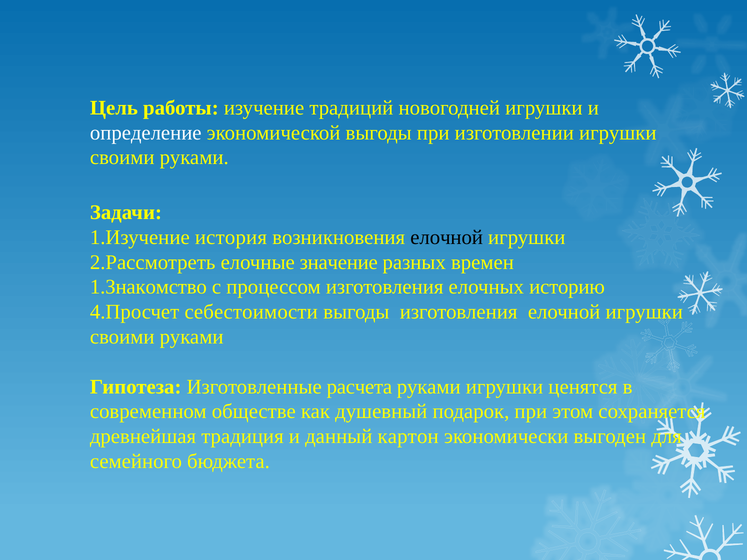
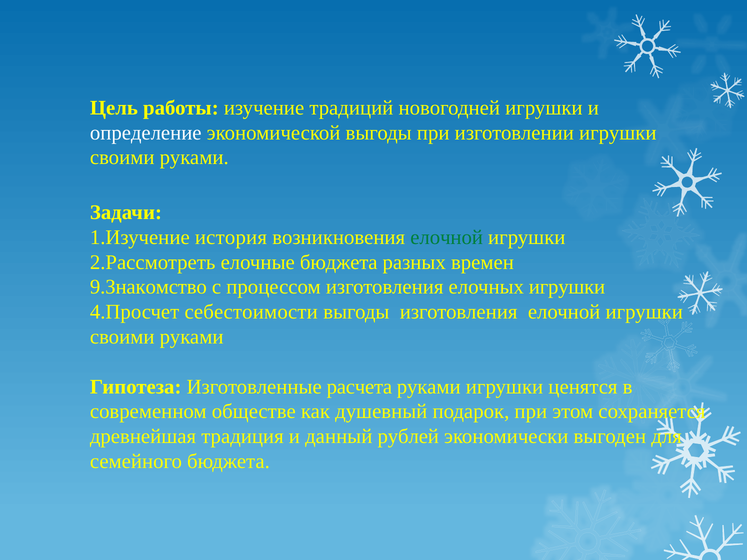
елочной at (447, 237) colour: black -> green
елочные значение: значение -> бюджета
1.Знакомство: 1.Знакомство -> 9.Знакомство
елочных историю: историю -> игрушки
картон: картон -> рублей
